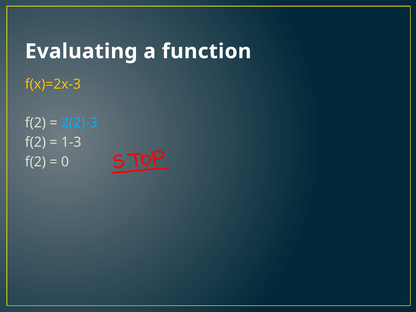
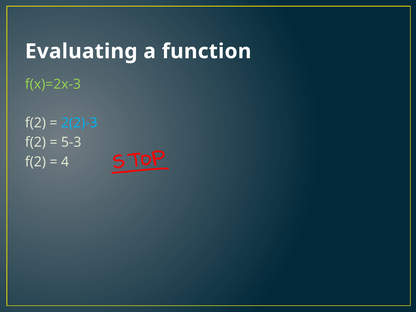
f(x)=2x-3 colour: yellow -> light green
1-3: 1-3 -> 5-3
0: 0 -> 4
